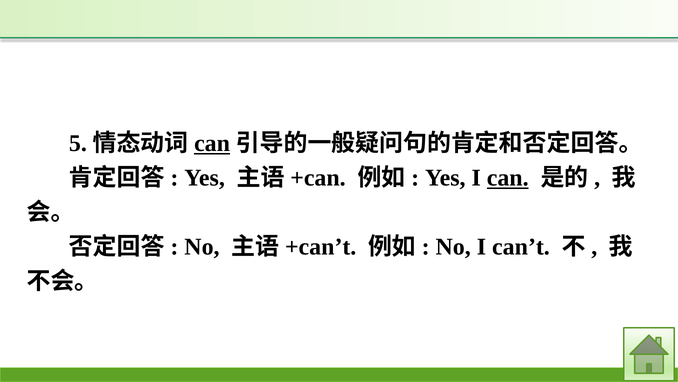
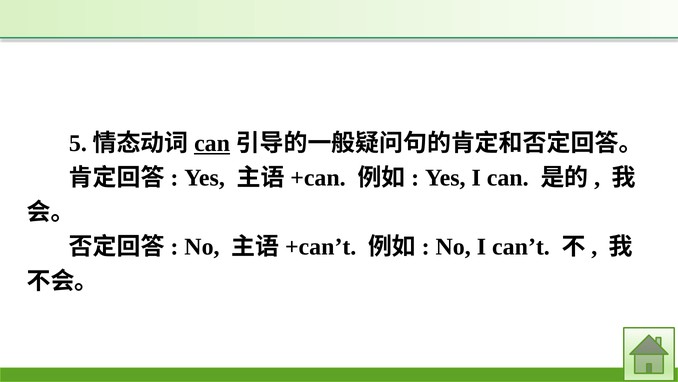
can at (508, 177) underline: present -> none
